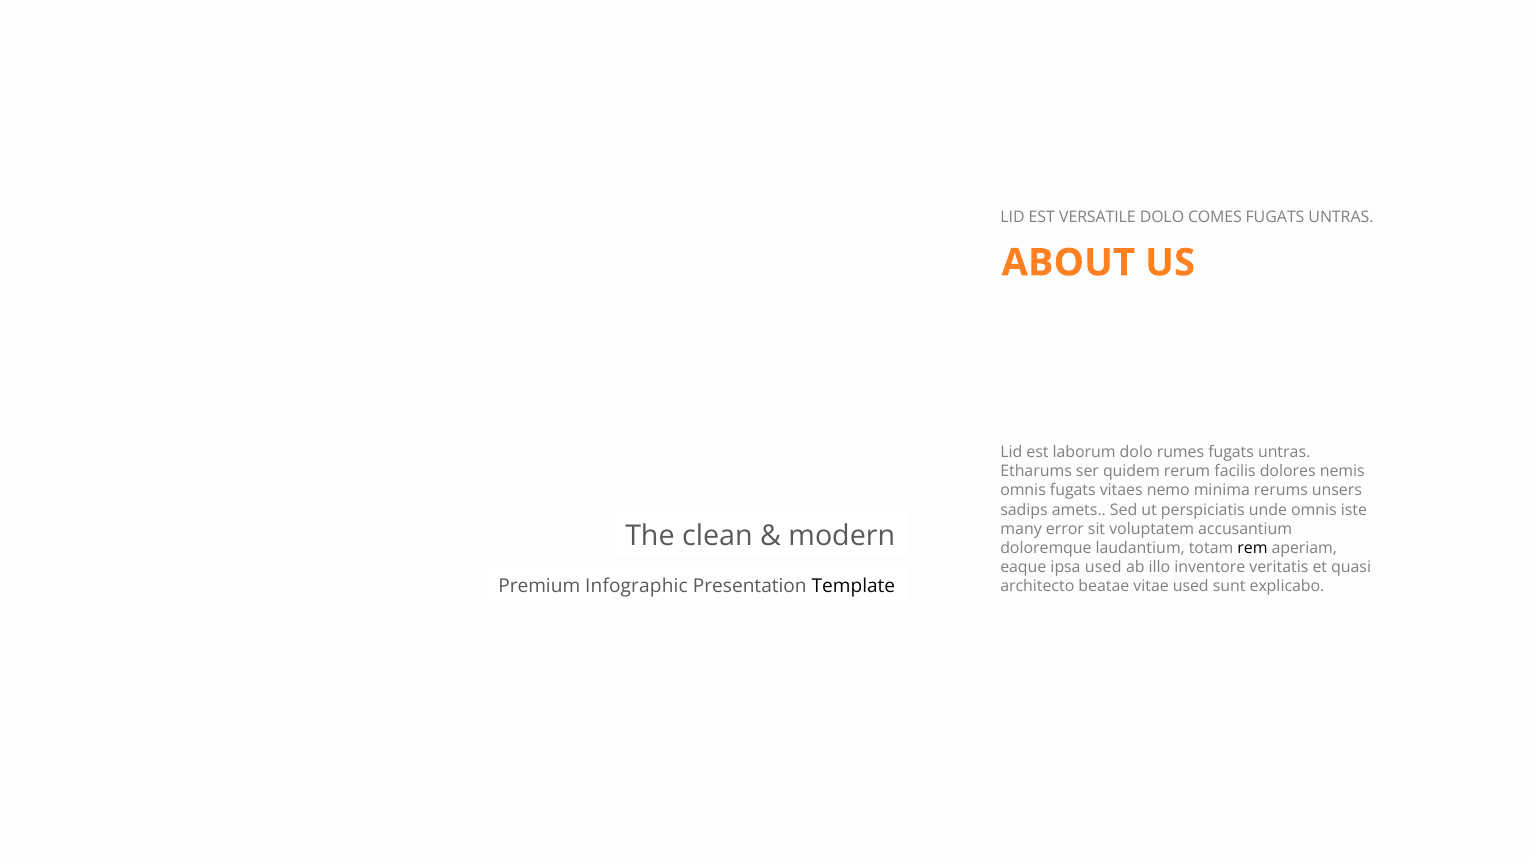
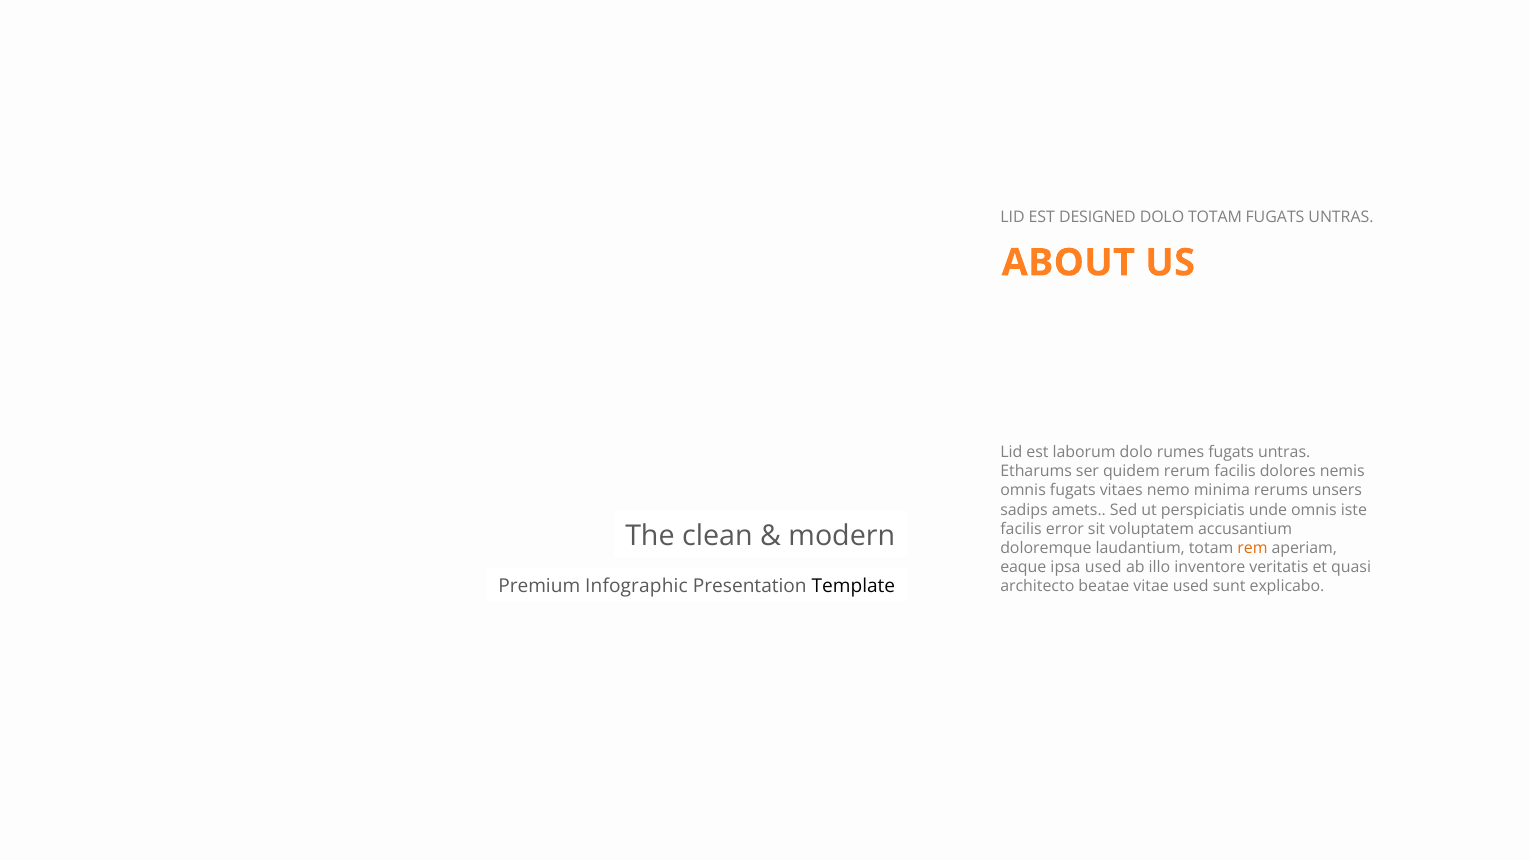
VERSATILE: VERSATILE -> DESIGNED
DOLO COMES: COMES -> TOTAM
many at (1021, 529): many -> facilis
rem colour: black -> orange
